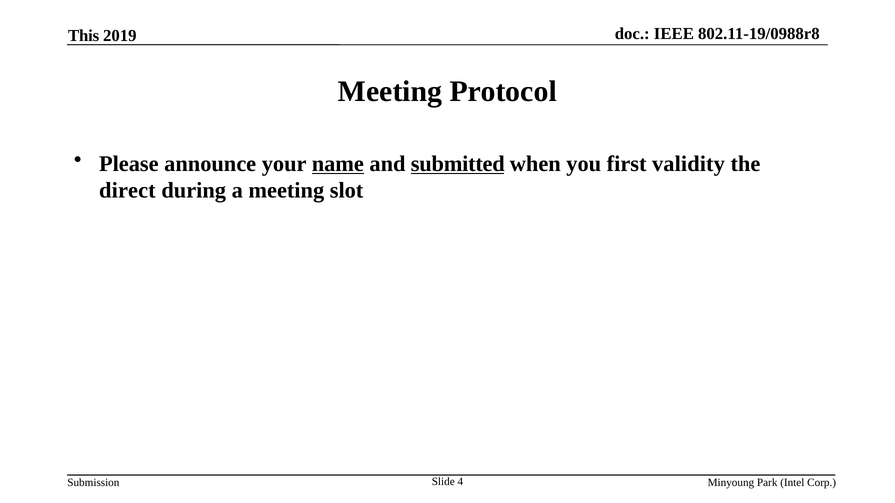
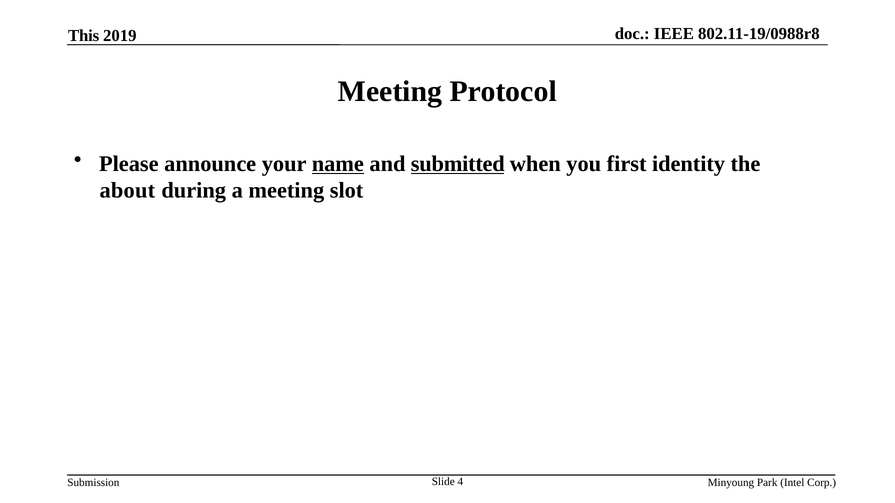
validity: validity -> identity
direct: direct -> about
